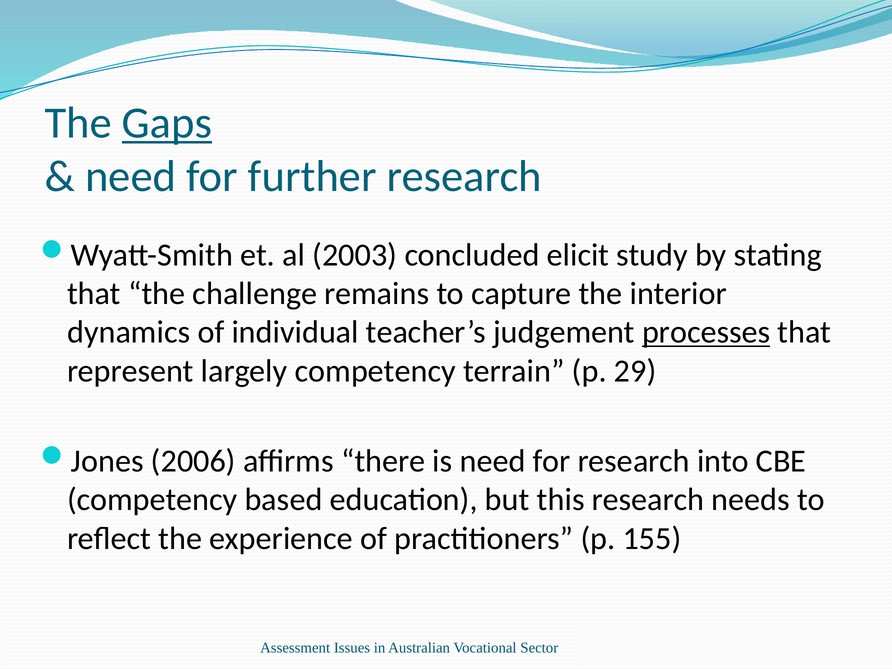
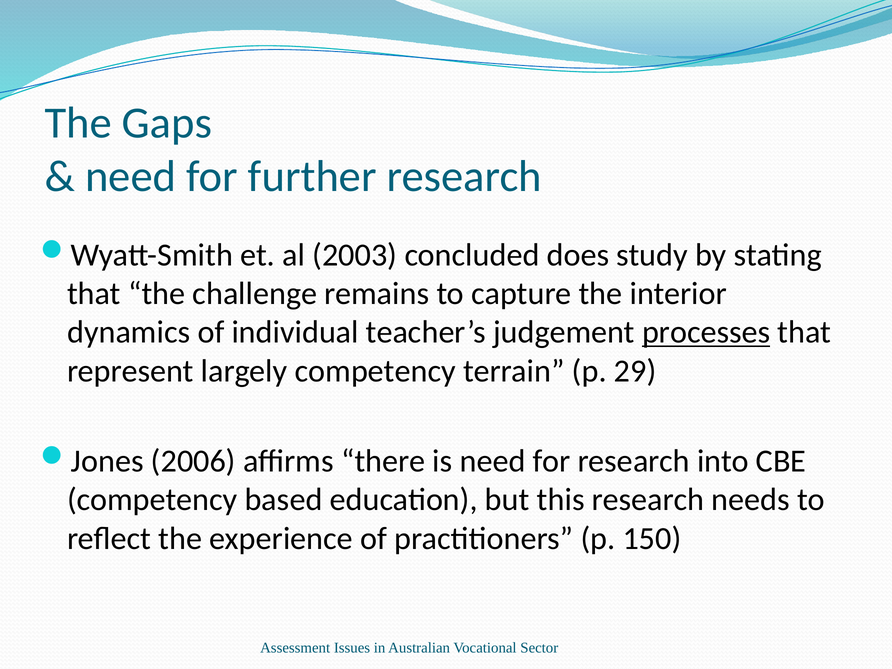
Gaps underline: present -> none
elicit: elicit -> does
155: 155 -> 150
